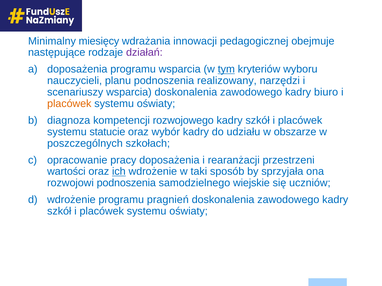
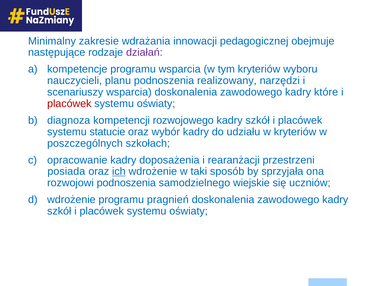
miesięcy: miesięcy -> zakresie
doposażenia at (77, 69): doposażenia -> kompetencje
tym underline: present -> none
biuro: biuro -> które
placówek at (69, 104) colour: orange -> red
w obszarze: obszarze -> kryteriów
opracowanie pracy: pracy -> kadry
wartości: wartości -> posiada
